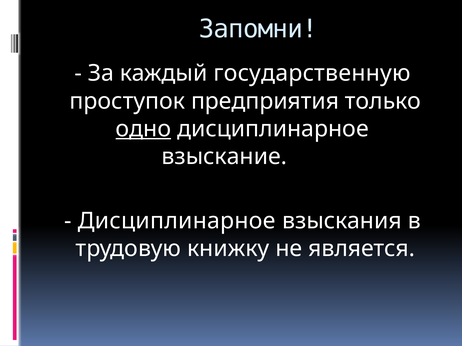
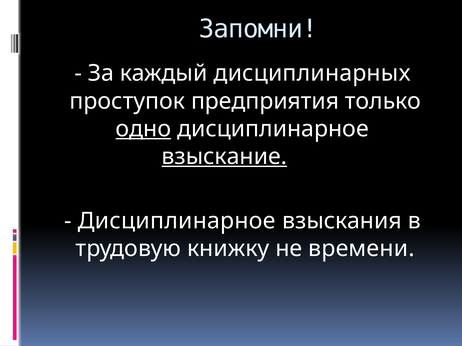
государственную: государственную -> дисциплинарных
взыскание underline: none -> present
является: является -> времени
